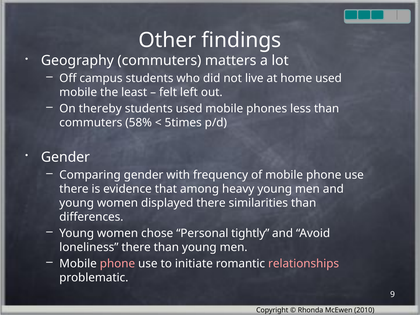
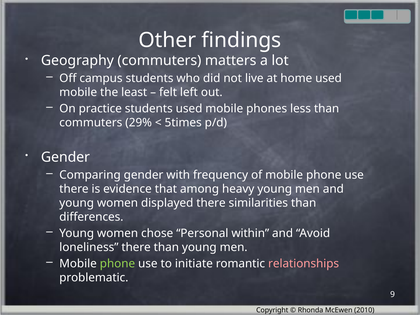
thereby: thereby -> practice
58%: 58% -> 29%
tightly: tightly -> within
phone at (117, 264) colour: pink -> light green
